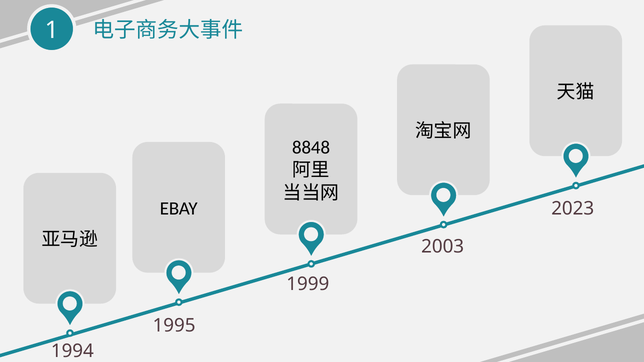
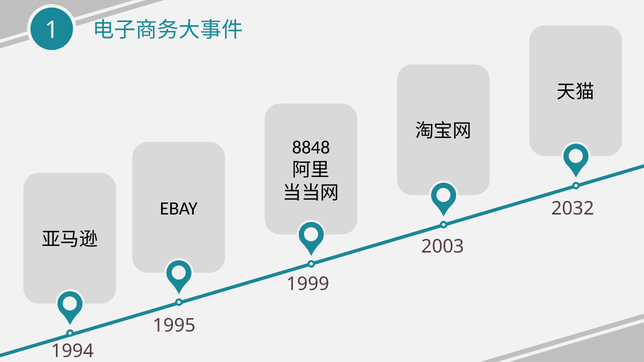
2023: 2023 -> 2032
